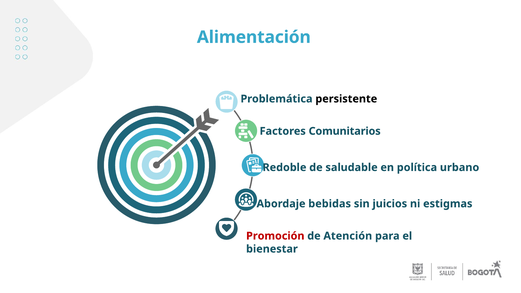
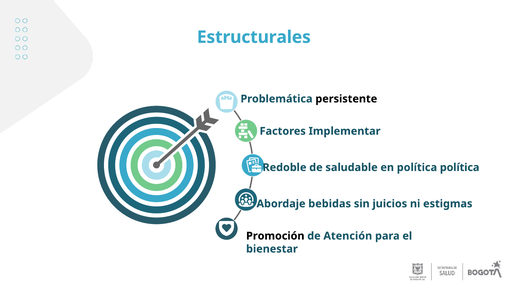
Alimentación: Alimentación -> Estructurales
Comunitarios: Comunitarios -> Implementar
política urbano: urbano -> política
Promoción colour: red -> black
